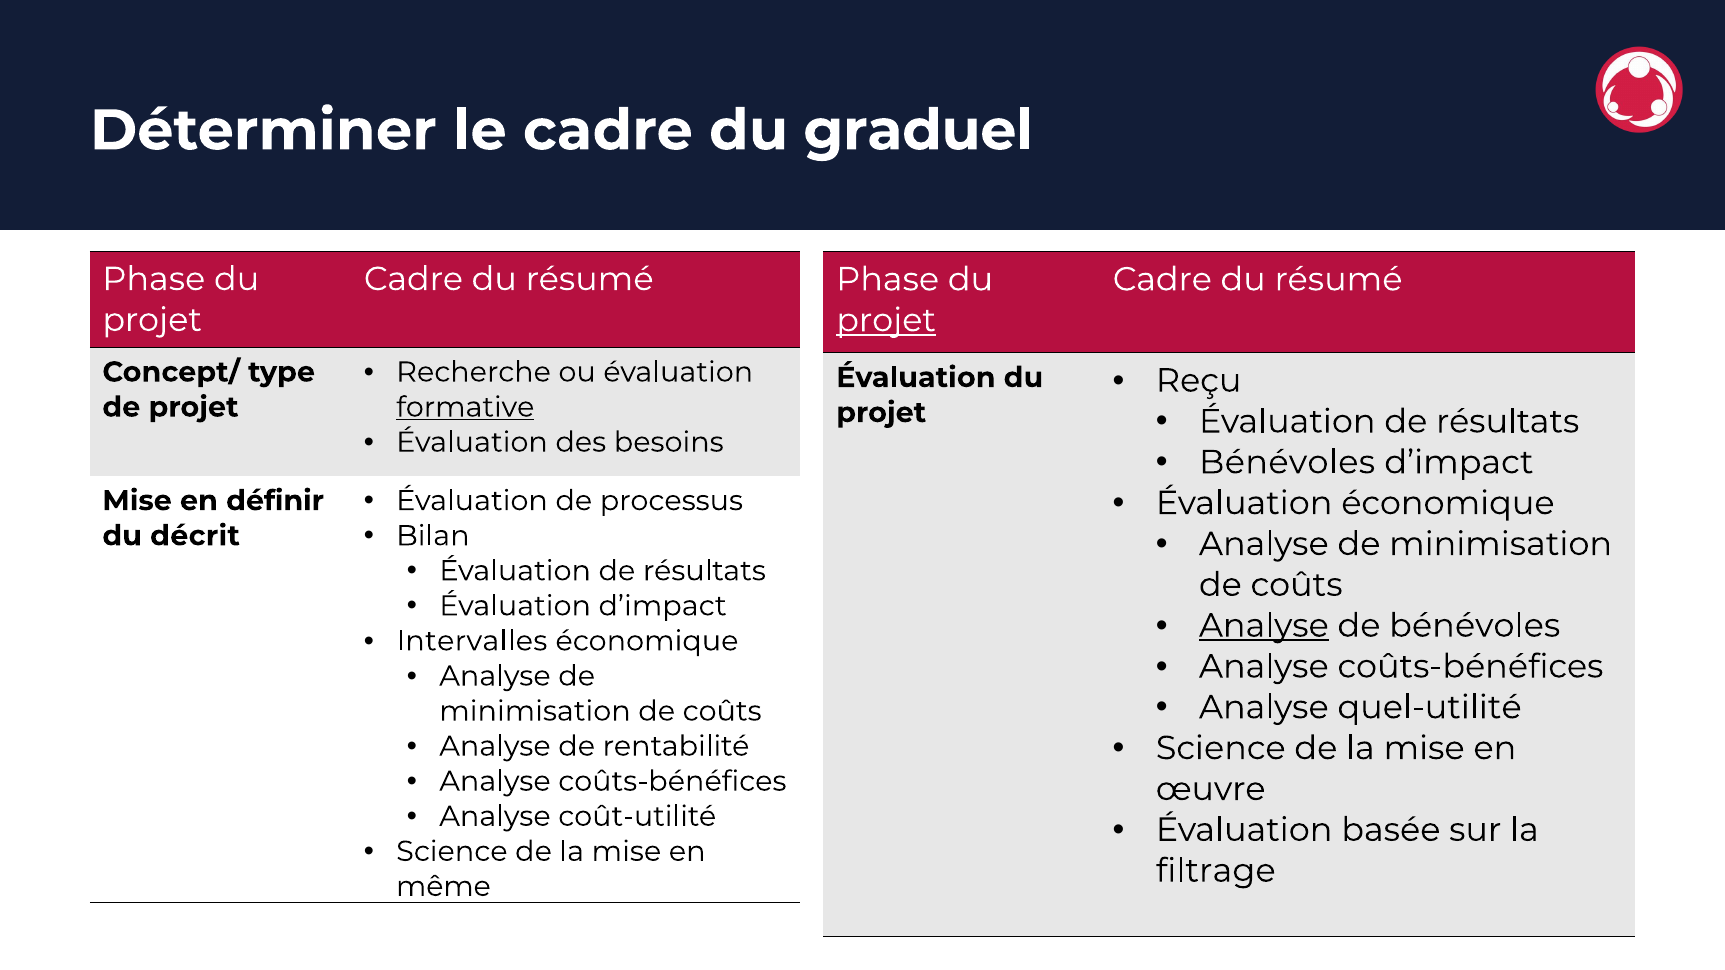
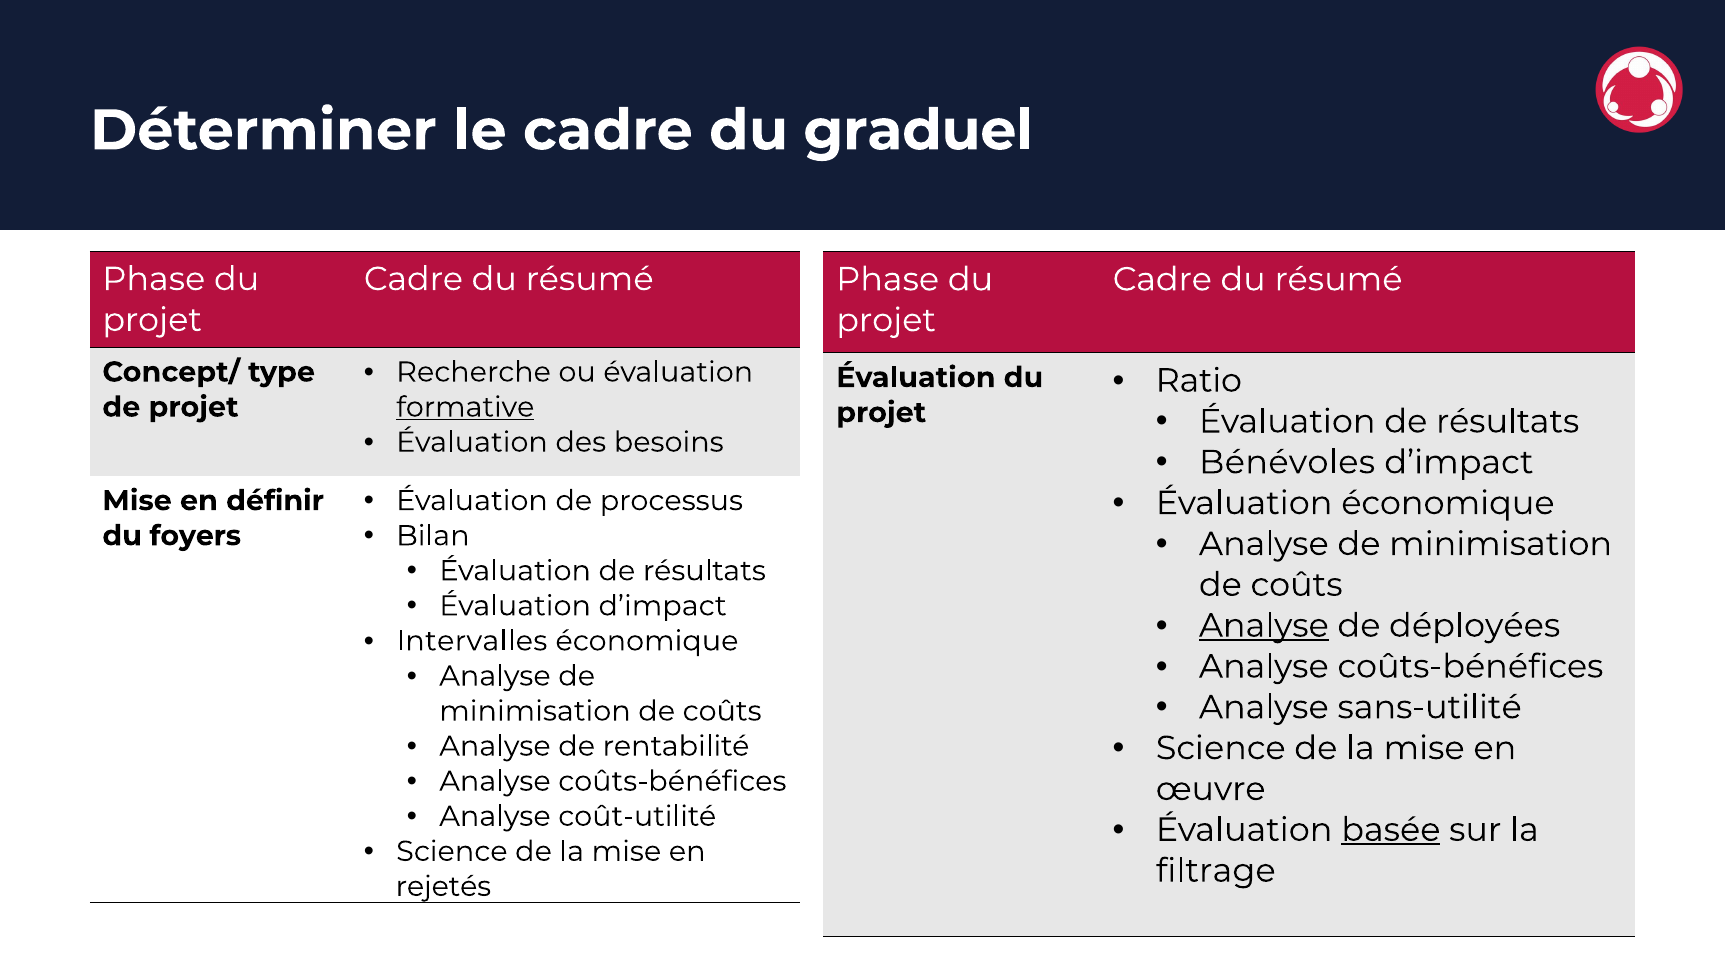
projet at (886, 320) underline: present -> none
Reçu: Reçu -> Ratio
décrit: décrit -> foyers
de bénévoles: bénévoles -> déployées
quel-utilité: quel-utilité -> sans-utilité
basée underline: none -> present
même: même -> rejetés
